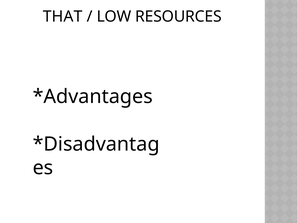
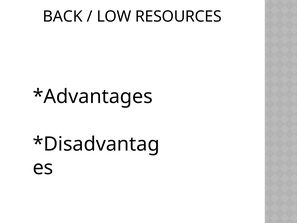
THAT: THAT -> BACK
